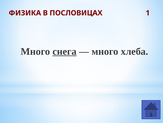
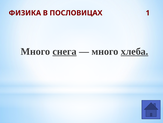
хлеба underline: none -> present
